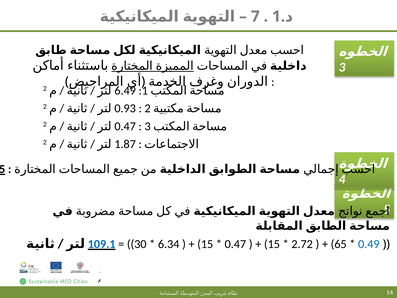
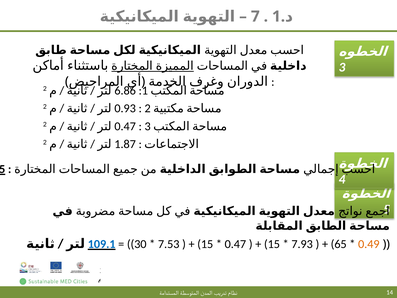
6.49: 6.49 -> 6.86
6.34: 6.34 -> 7.53
2.72: 2.72 -> 7.93
0.49 colour: blue -> orange
